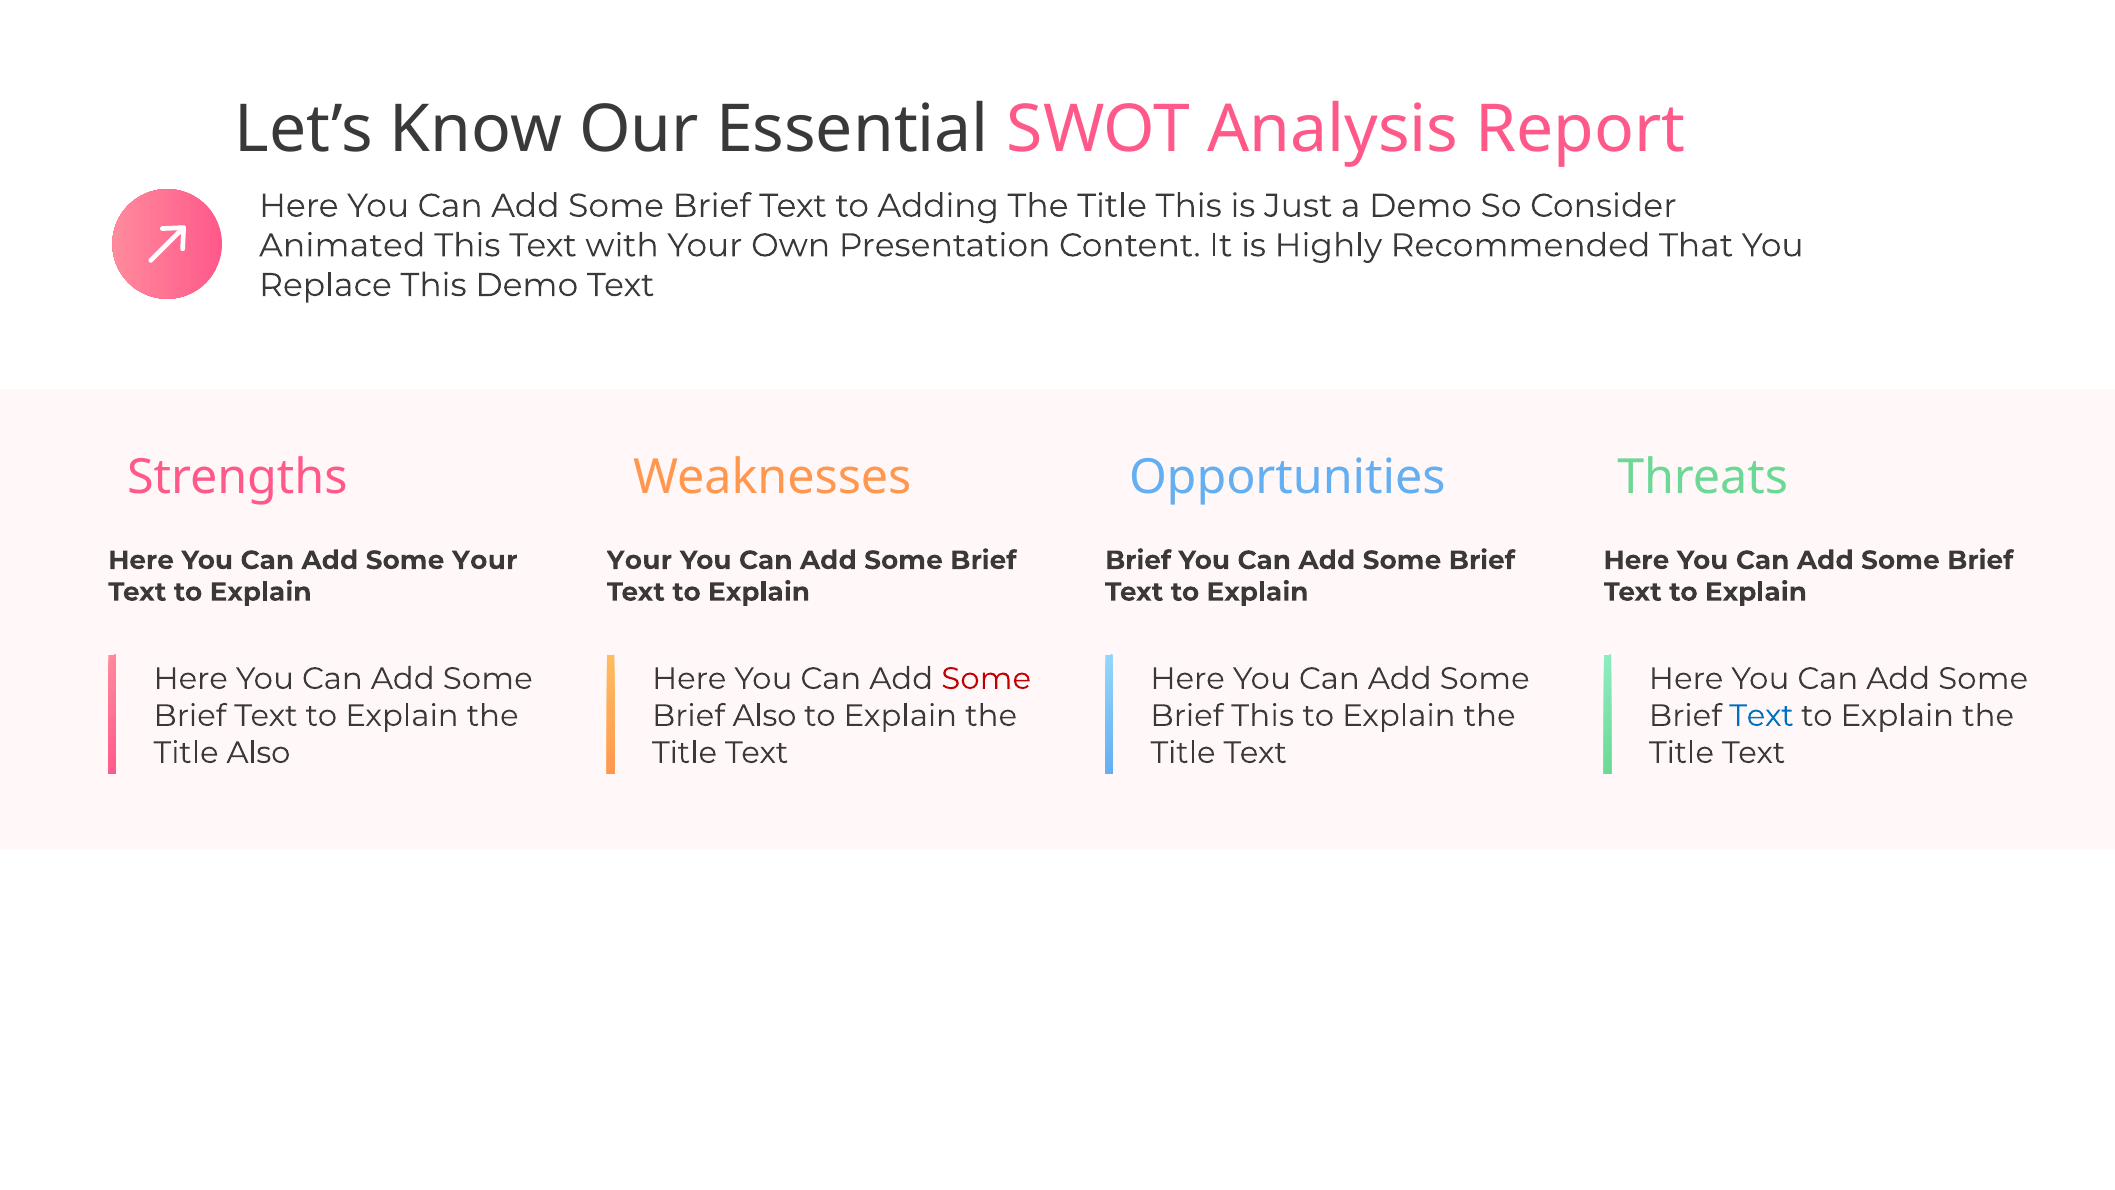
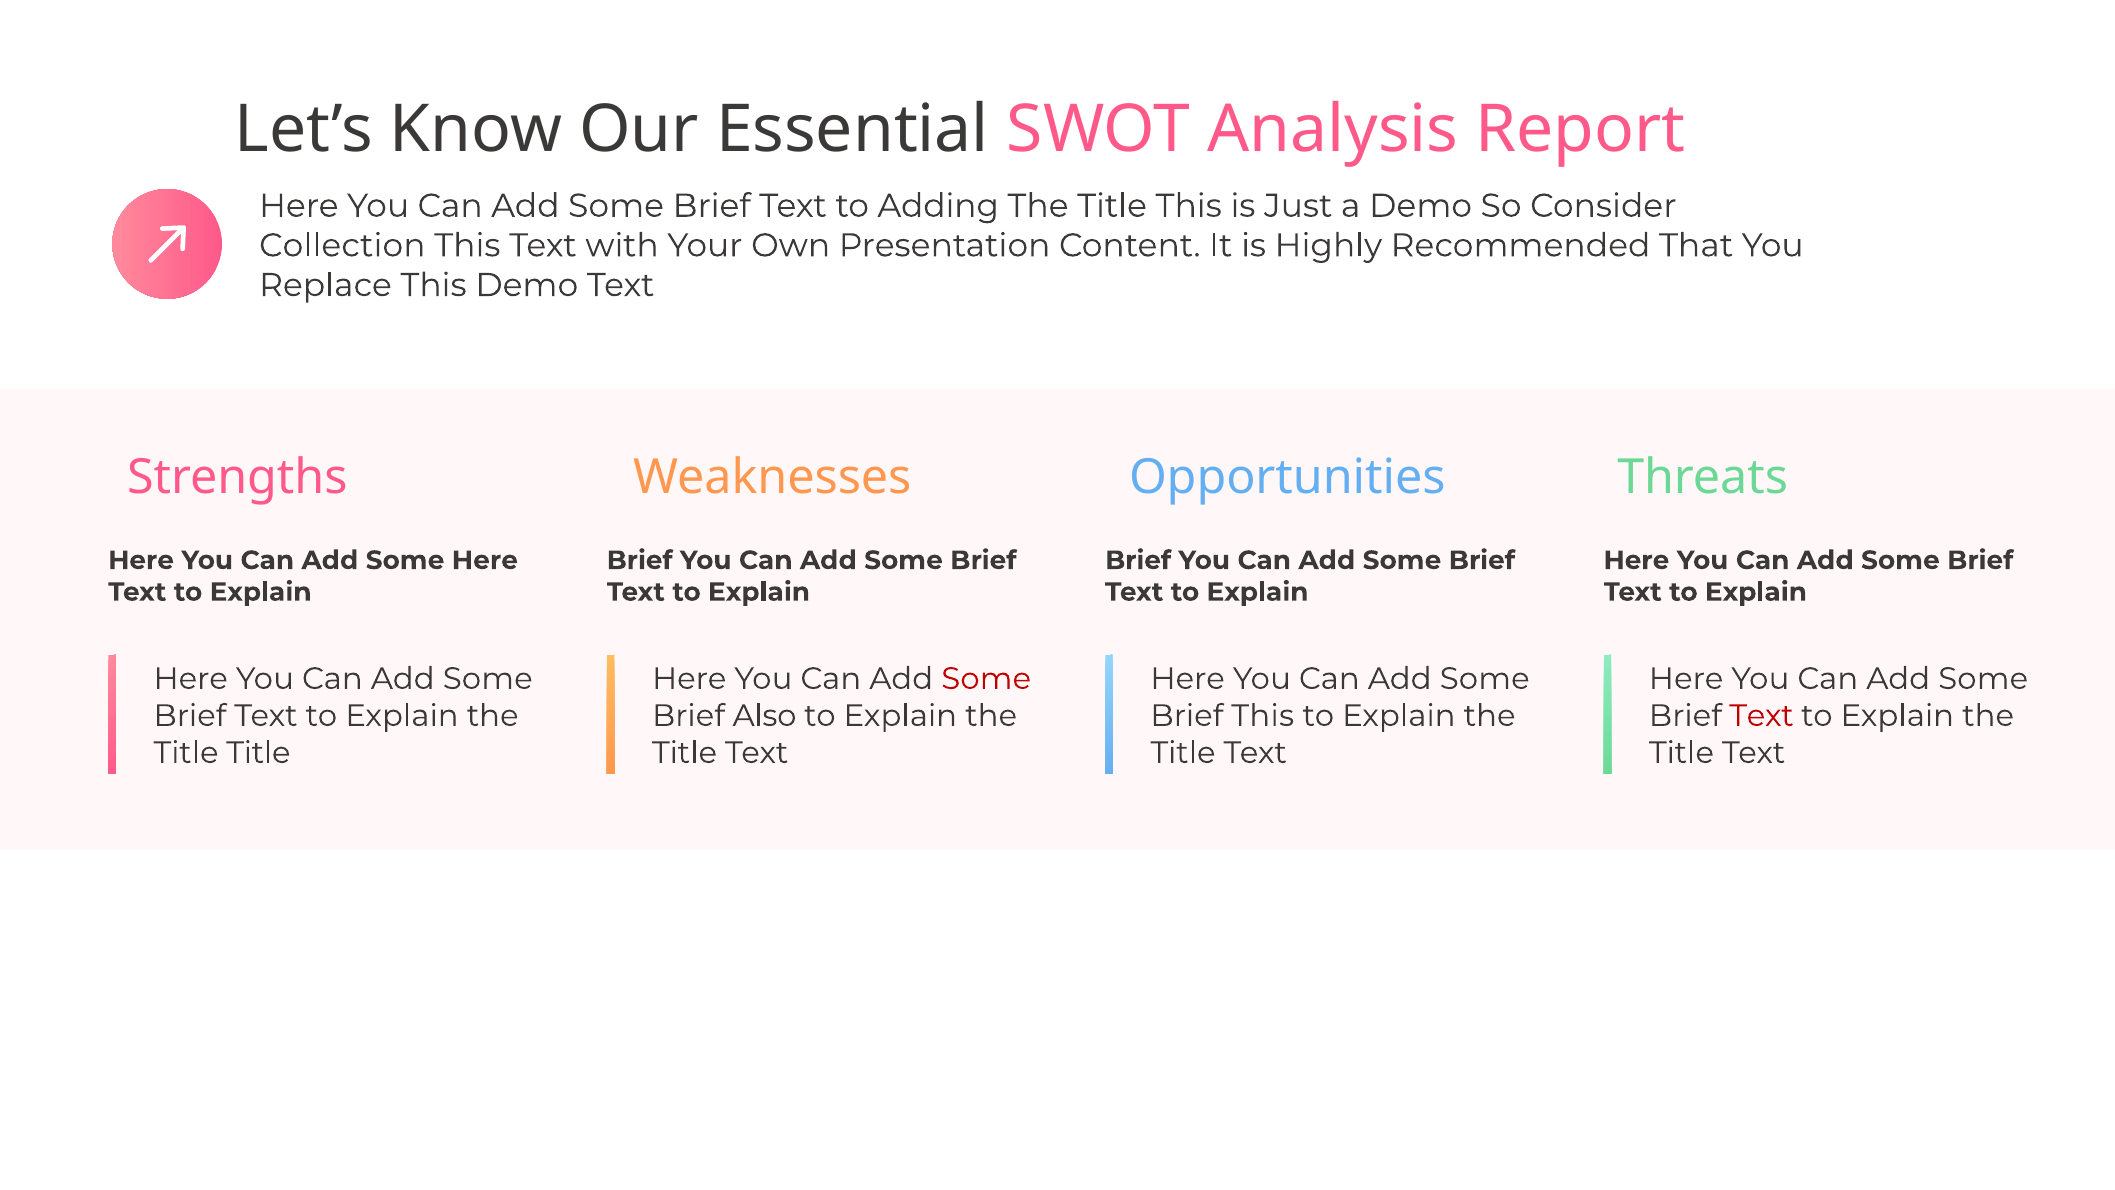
Animated: Animated -> Collection
Some Your: Your -> Here
Your at (639, 560): Your -> Brief
Text at (1761, 716) colour: blue -> red
Also at (258, 753): Also -> Title
